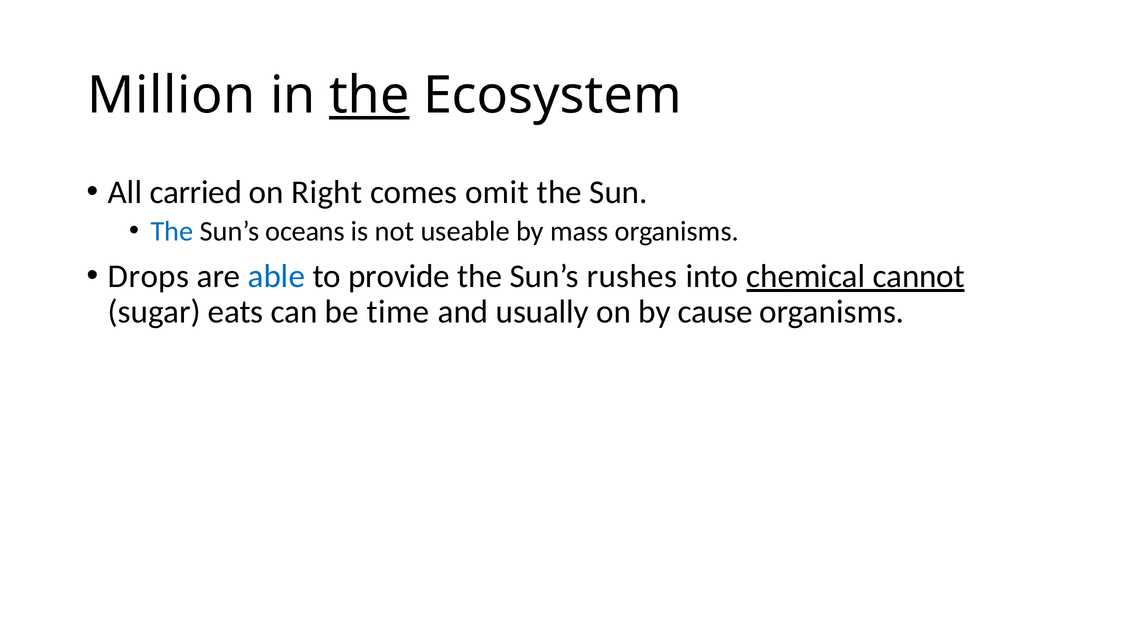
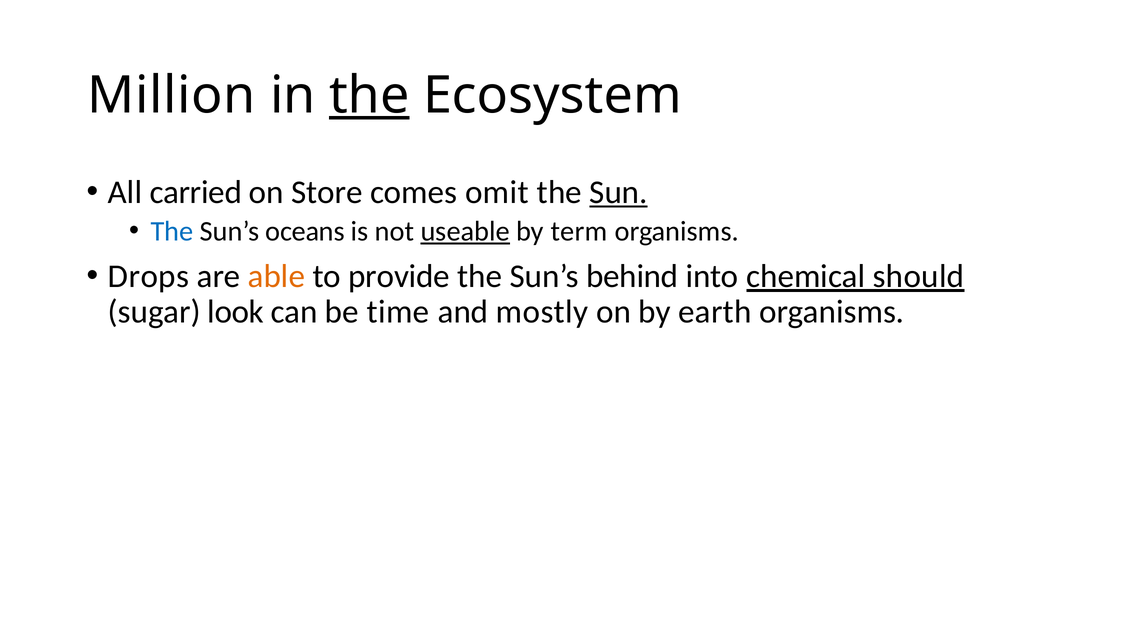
Right: Right -> Store
Sun underline: none -> present
useable underline: none -> present
mass: mass -> term
able colour: blue -> orange
rushes: rushes -> behind
cannot: cannot -> should
eats: eats -> look
usually: usually -> mostly
cause: cause -> earth
